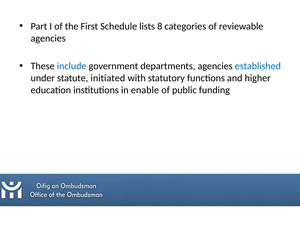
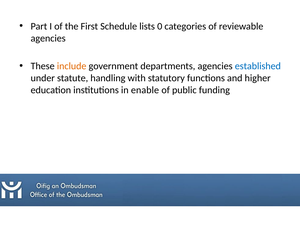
8: 8 -> 0
include colour: blue -> orange
initiated: initiated -> handling
